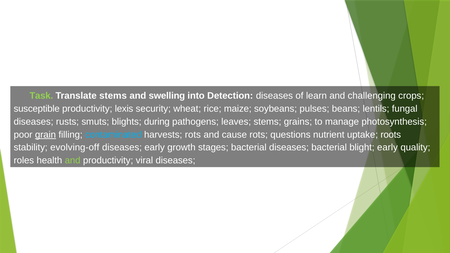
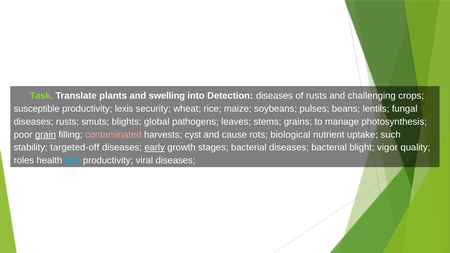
Translate stems: stems -> plants
of learn: learn -> rusts
during: during -> global
contaminated colour: light blue -> pink
harvests rots: rots -> cyst
questions: questions -> biological
roots: roots -> such
evolving-off: evolving-off -> targeted-off
early at (155, 148) underline: none -> present
blight early: early -> vigor
and at (73, 161) colour: light green -> light blue
